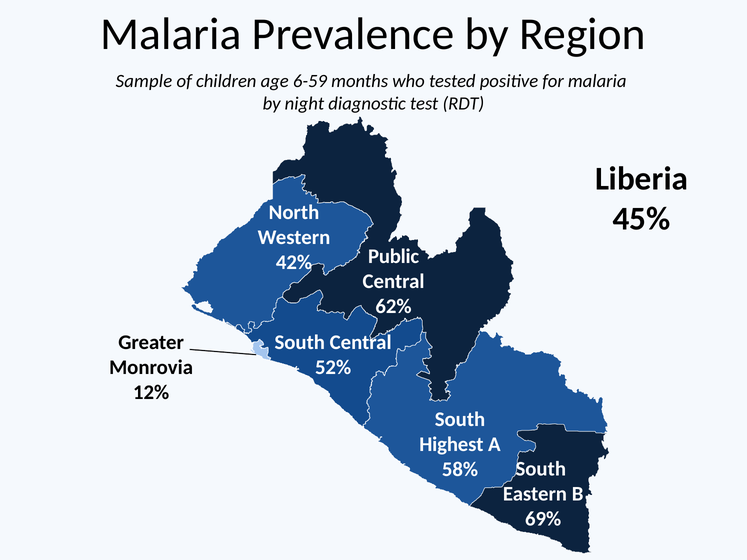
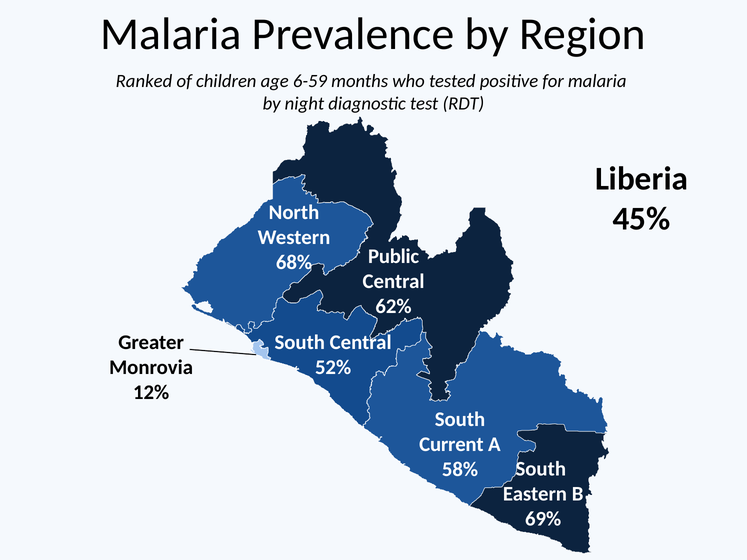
Sample: Sample -> Ranked
42%: 42% -> 68%
Highest: Highest -> Current
